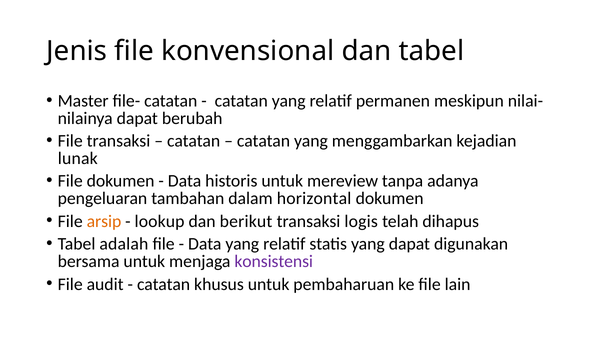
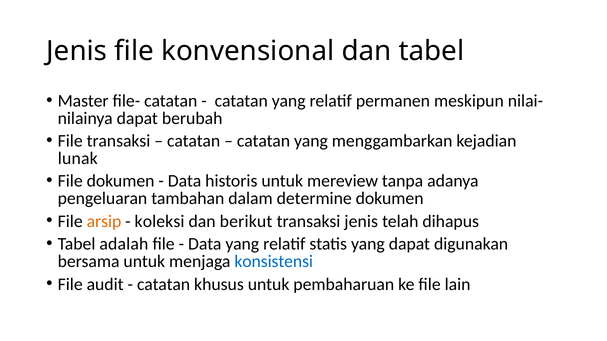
horizontal: horizontal -> determine
lookup: lookup -> koleksi
transaksi logis: logis -> jenis
konsistensi colour: purple -> blue
